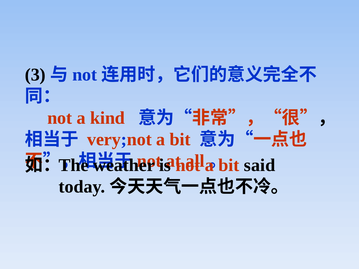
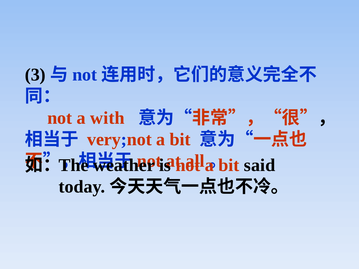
kind: kind -> with
